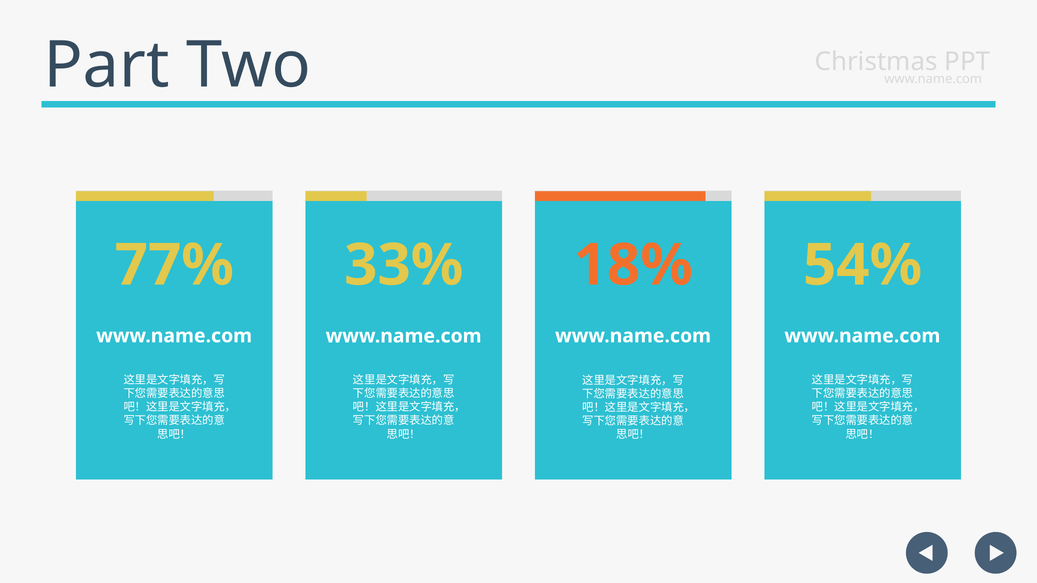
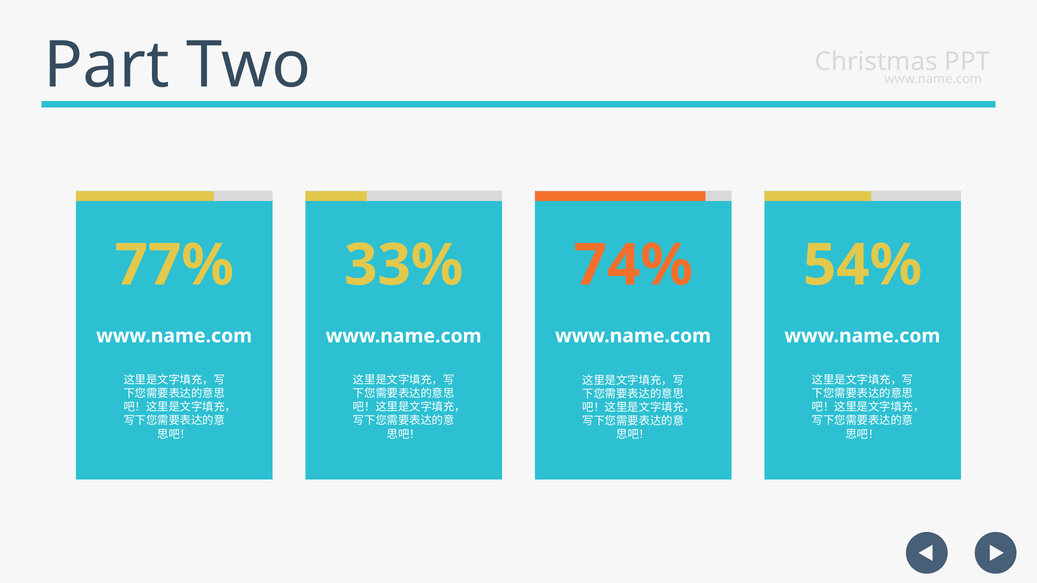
18%: 18% -> 74%
